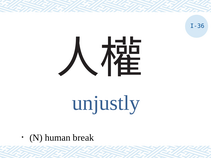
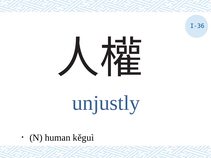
break: break -> kěguì
